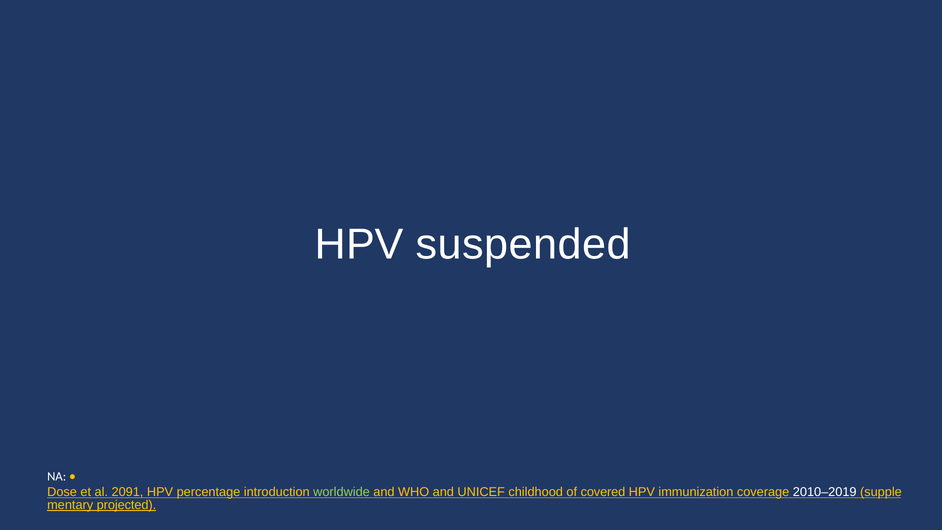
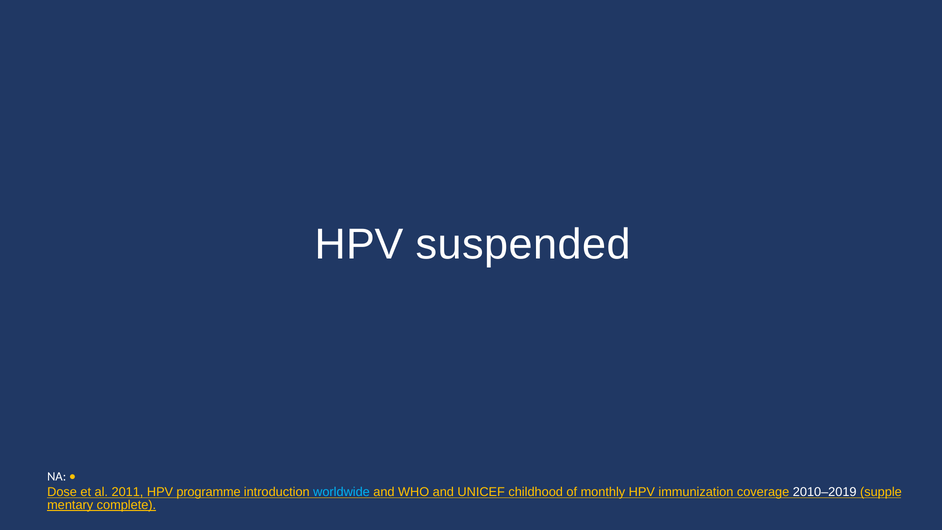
2091: 2091 -> 2011
percentage: percentage -> programme
worldwide colour: light green -> light blue
covered: covered -> monthly
projected: projected -> complete
